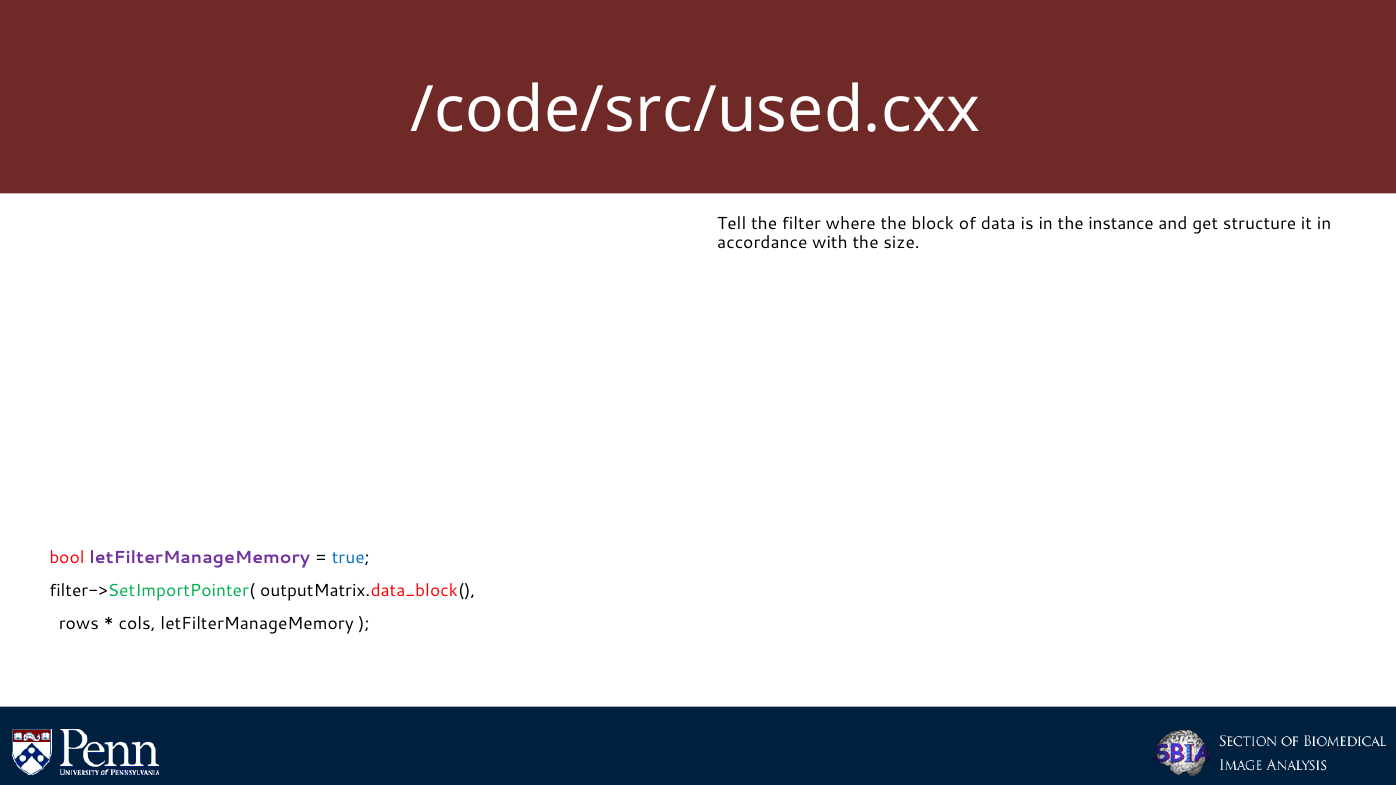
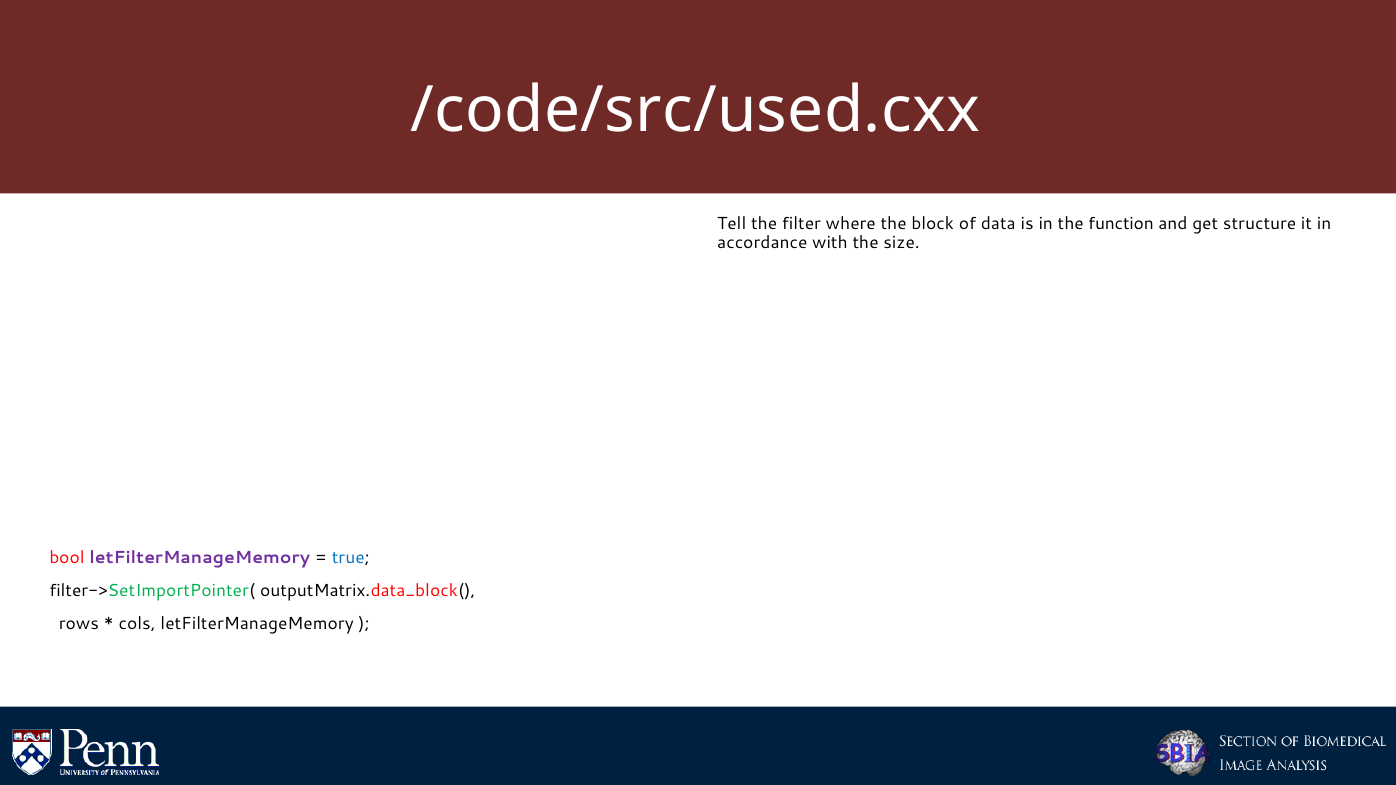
instance: instance -> function
